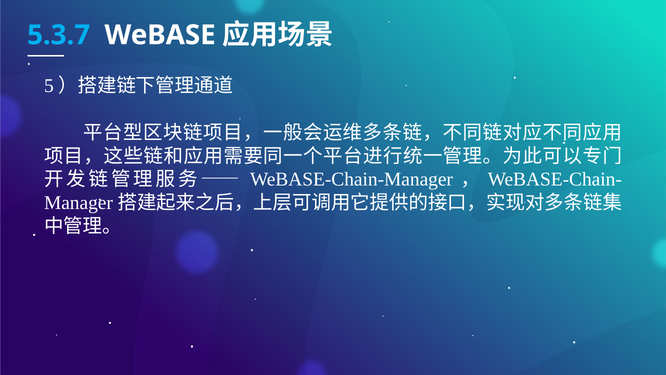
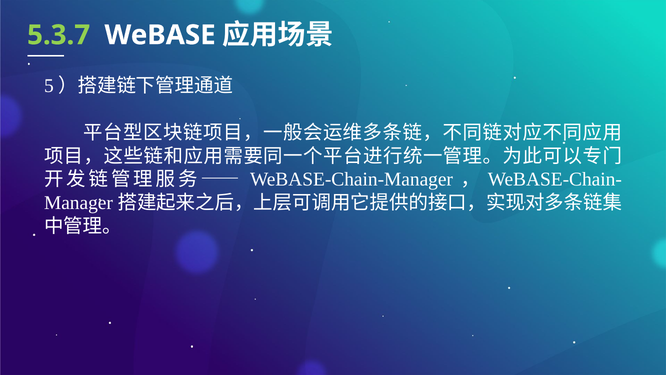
5.3.7 colour: light blue -> light green
